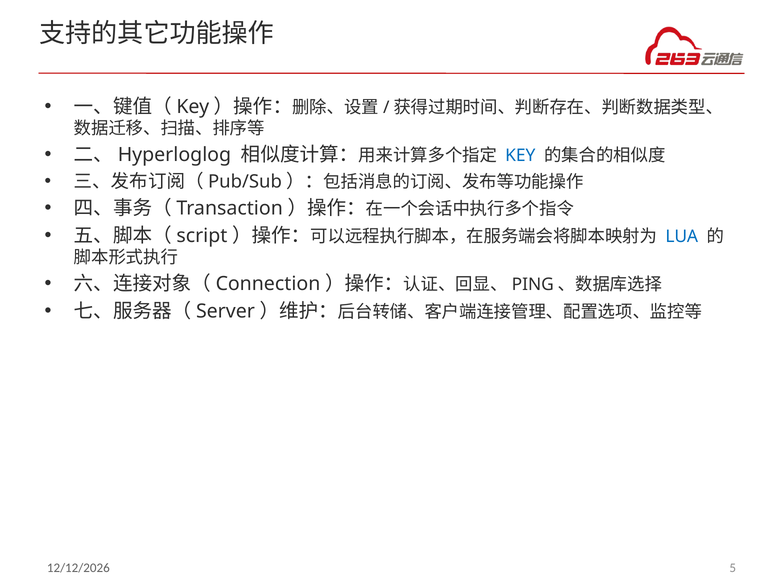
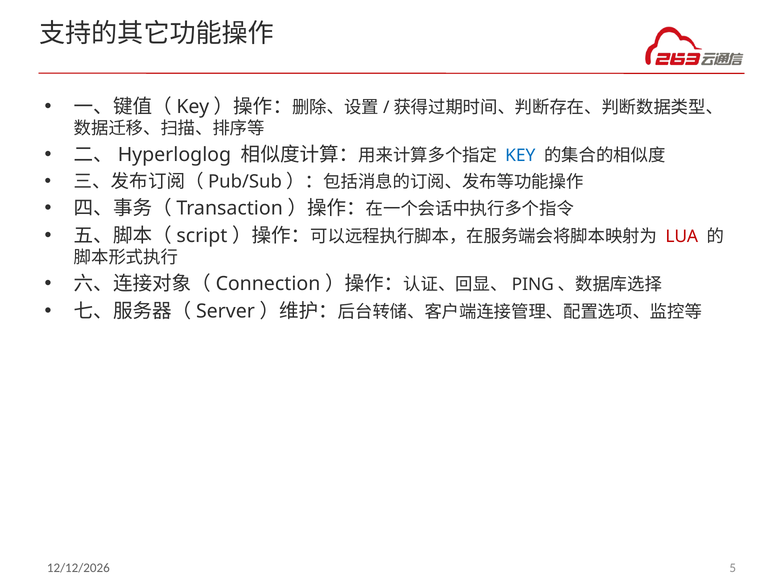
LUA colour: blue -> red
